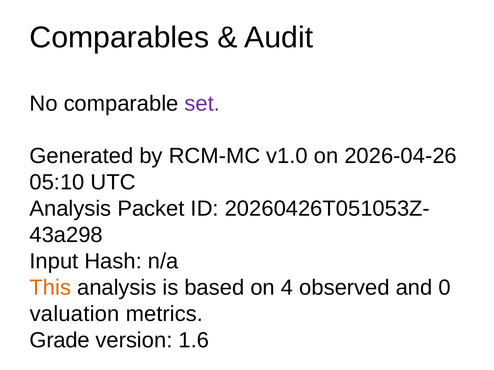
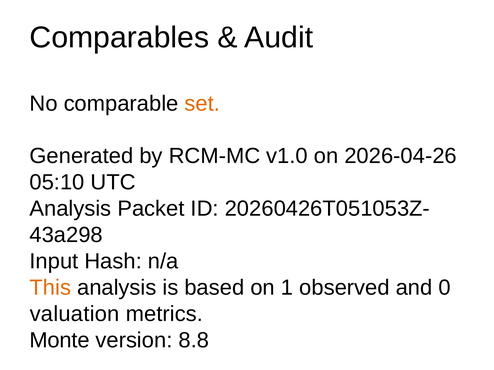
set colour: purple -> orange
4: 4 -> 1
Grade: Grade -> Monte
1.6: 1.6 -> 8.8
